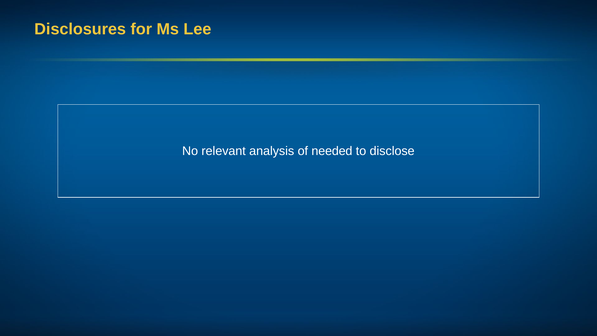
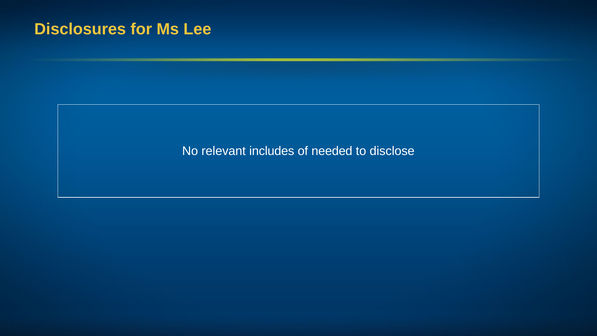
analysis: analysis -> includes
